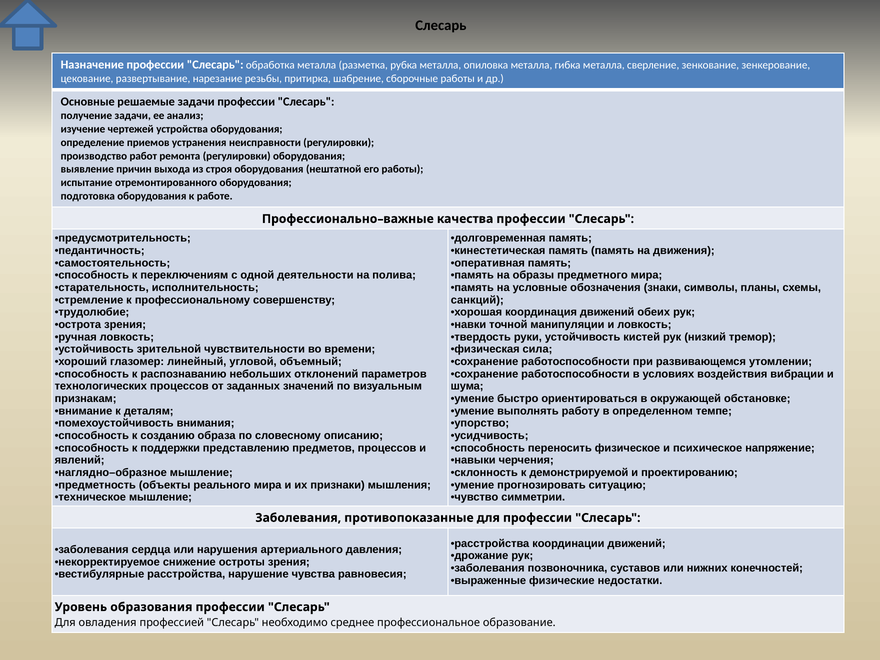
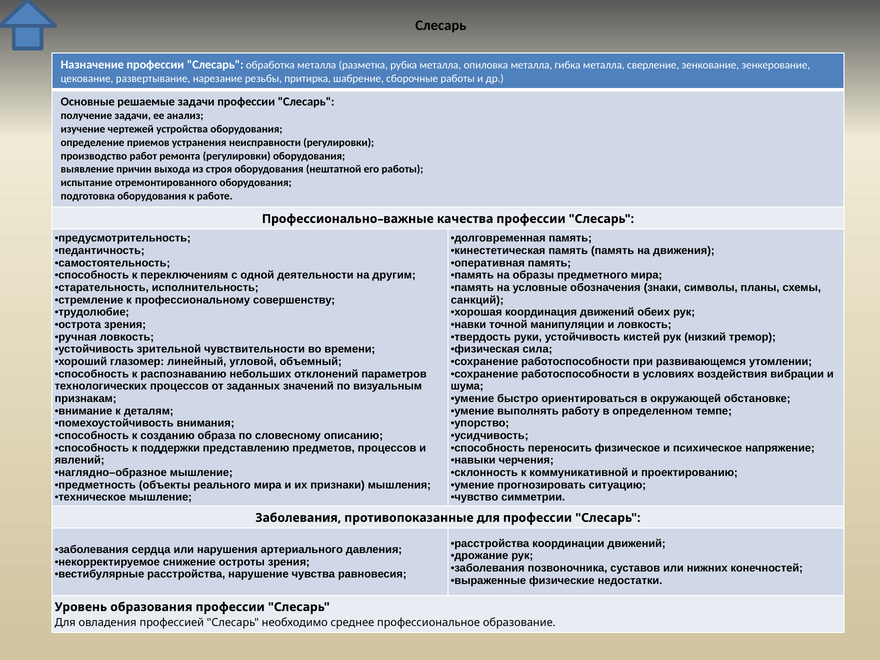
полива: полива -> другим
демонстрируемой: демонстрируемой -> коммуникативной
